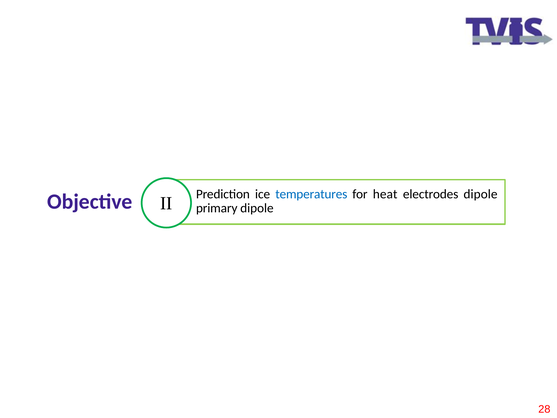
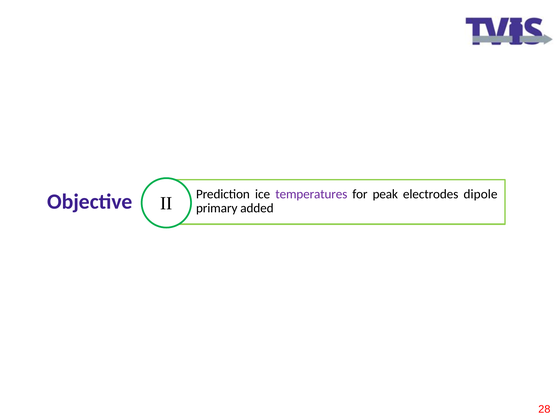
temperatures colour: blue -> purple
heat: heat -> peak
primary dipole: dipole -> added
